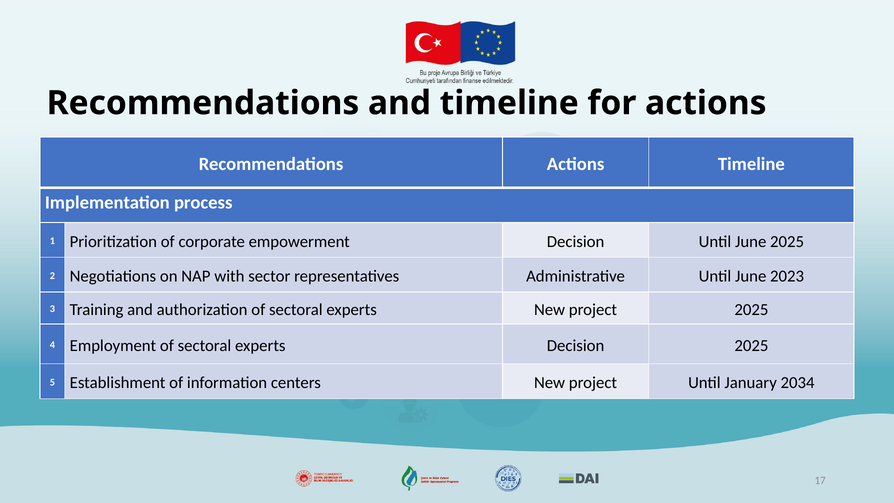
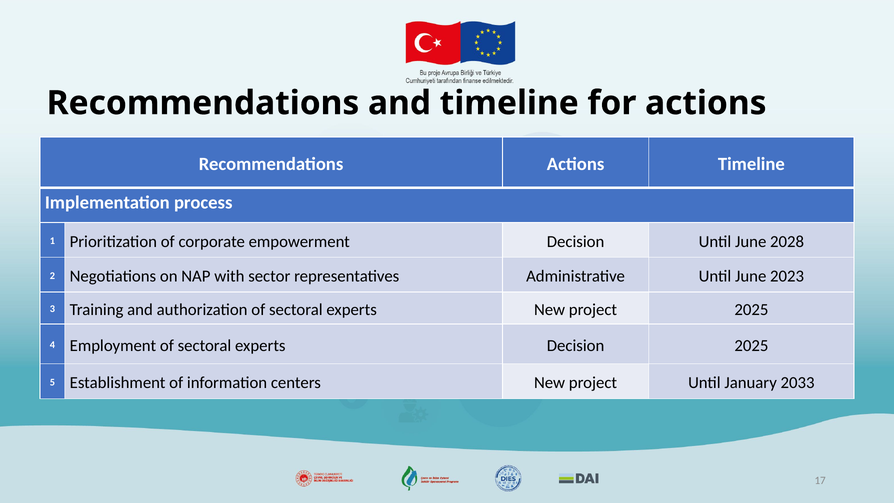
June 2025: 2025 -> 2028
2034: 2034 -> 2033
